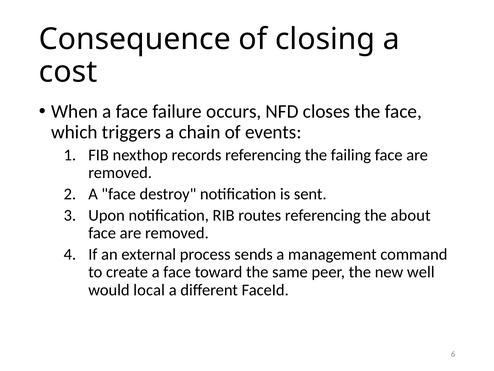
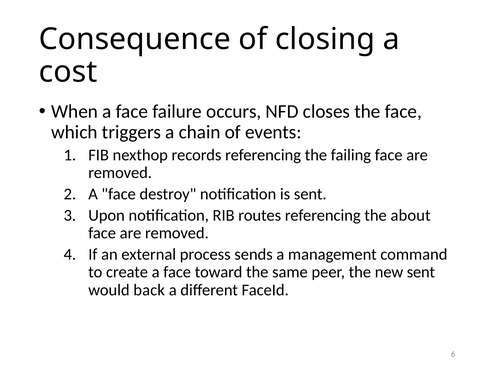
new well: well -> sent
local: local -> back
